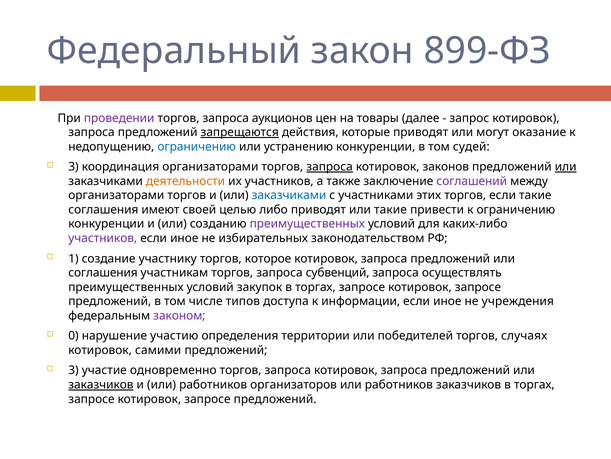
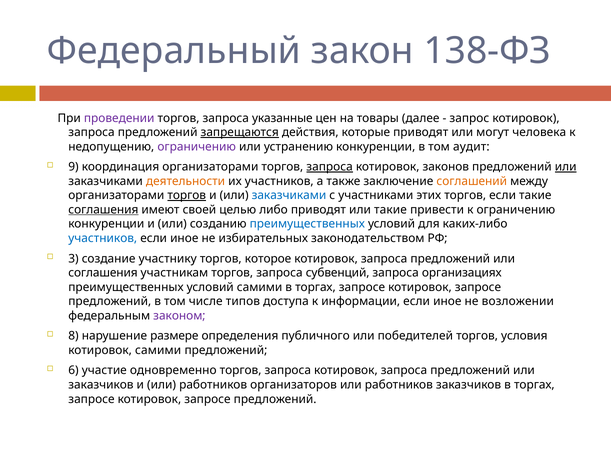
899-ФЗ: 899-ФЗ -> 138-ФЗ
аукционов: аукционов -> указанные
оказание: оказание -> человека
ограничению at (197, 146) colour: blue -> purple
судей: судей -> аудит
3 at (74, 167): 3 -> 9
соглашений colour: purple -> orange
торгов at (187, 195) underline: none -> present
соглашения at (103, 209) underline: none -> present
преимущественных at (307, 224) colour: purple -> blue
участников at (103, 238) colour: purple -> blue
1: 1 -> 3
осуществлять: осуществлять -> организациях
условий закупок: закупок -> самими
учреждения: учреждения -> возложении
0: 0 -> 8
участию: участию -> размере
территории: территории -> публичного
случаях: случаях -> условия
3 at (74, 370): 3 -> 6
заказчиков at (101, 384) underline: present -> none
